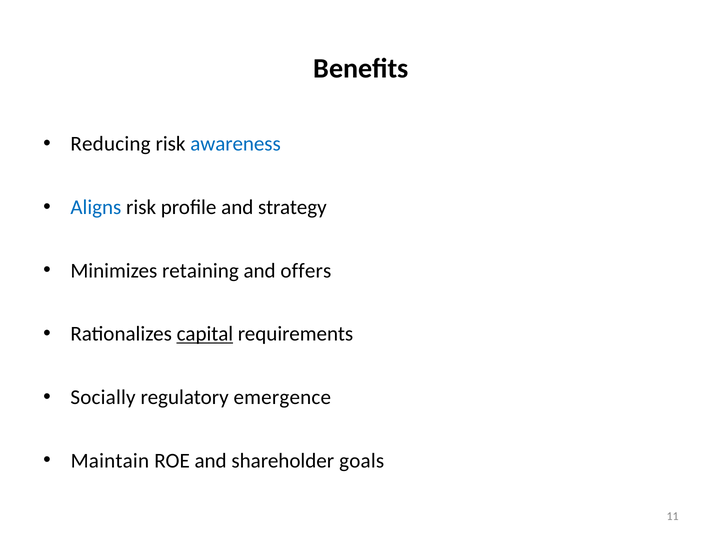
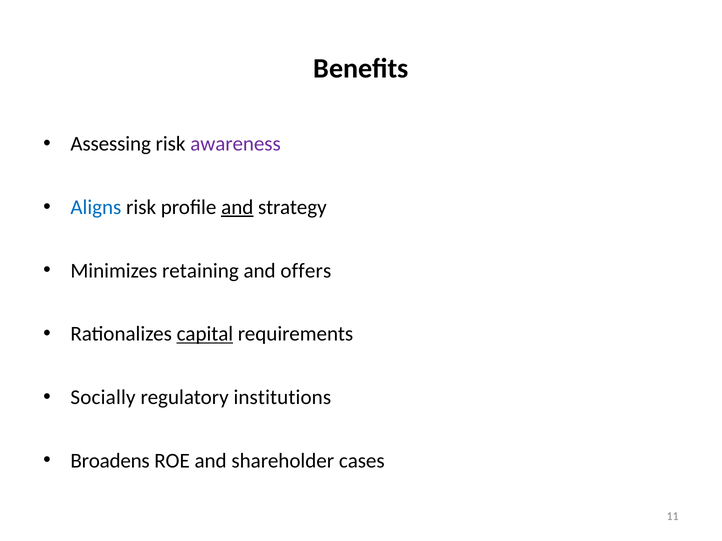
Reducing: Reducing -> Assessing
awareness colour: blue -> purple
and at (237, 207) underline: none -> present
emergence: emergence -> institutions
Maintain: Maintain -> Broadens
goals: goals -> cases
